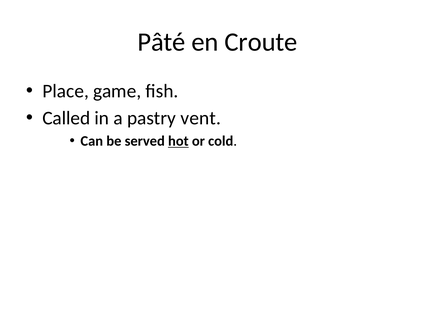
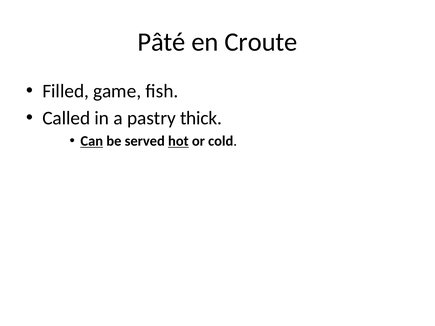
Place: Place -> Filled
vent: vent -> thick
Can underline: none -> present
